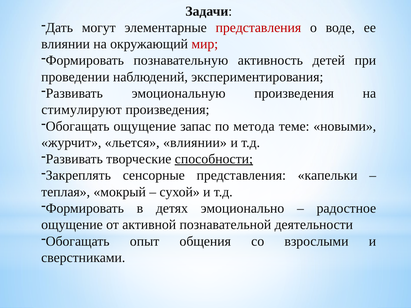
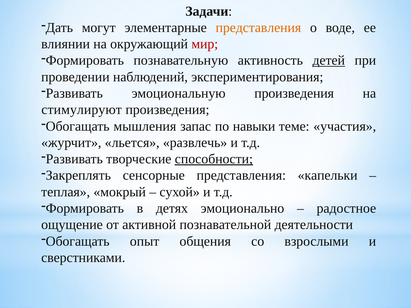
представления at (258, 28) colour: red -> orange
детей underline: none -> present
Обогащать ощущение: ощущение -> мышления
метода: метода -> навыки
новыми: новыми -> участия
льется влиянии: влиянии -> развлечь
